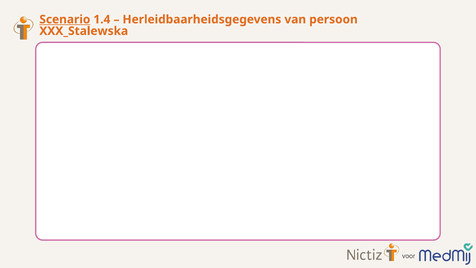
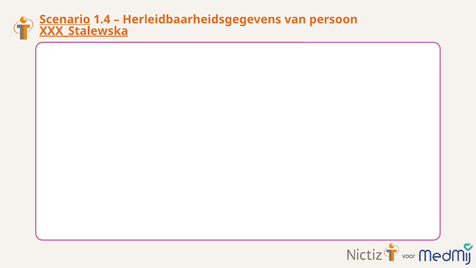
XXX_Stalewska underline: none -> present
